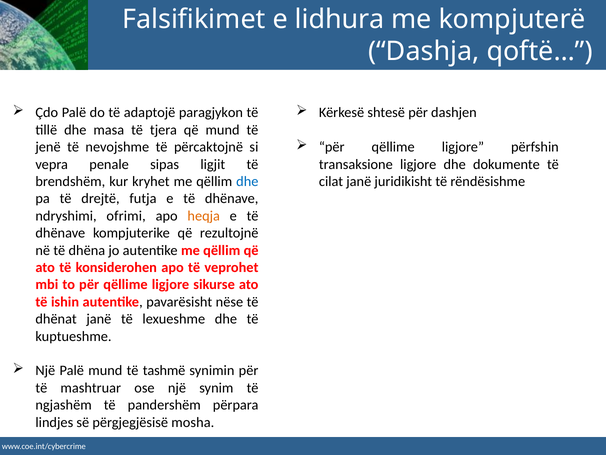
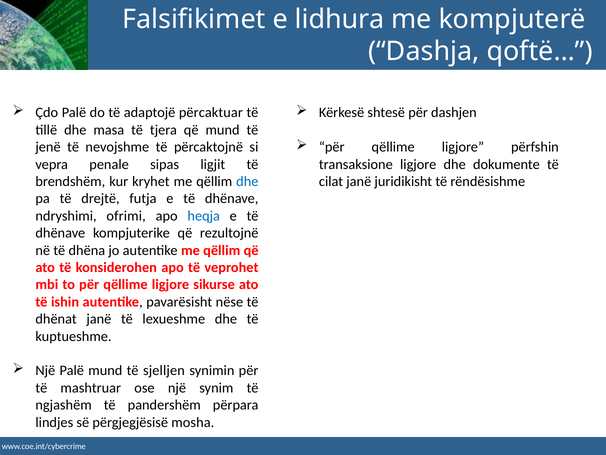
paragjykon: paragjykon -> përcaktuar
heqja colour: orange -> blue
tashmë: tashmë -> sjelljen
